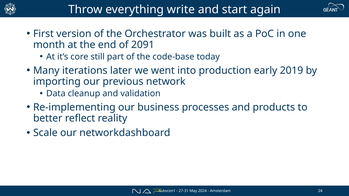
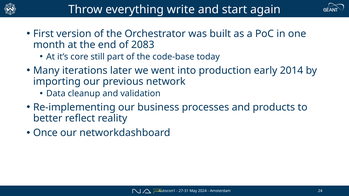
2091: 2091 -> 2083
2019: 2019 -> 2014
Scale: Scale -> Once
